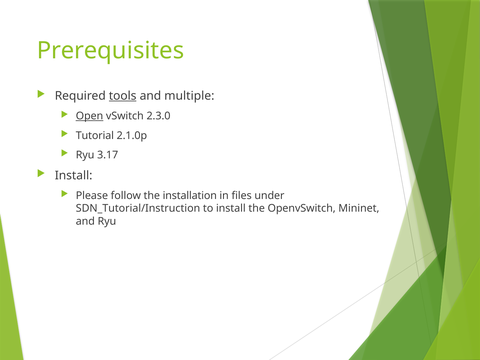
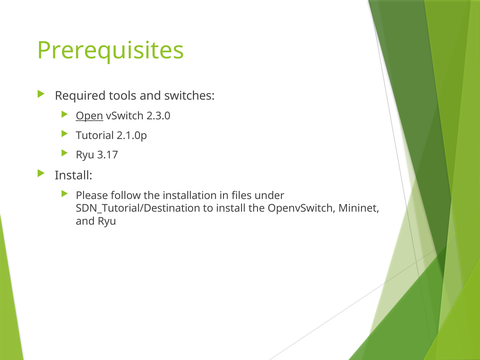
tools underline: present -> none
multiple: multiple -> switches
SDN_Tutorial/Instruction: SDN_Tutorial/Instruction -> SDN_Tutorial/Destination
